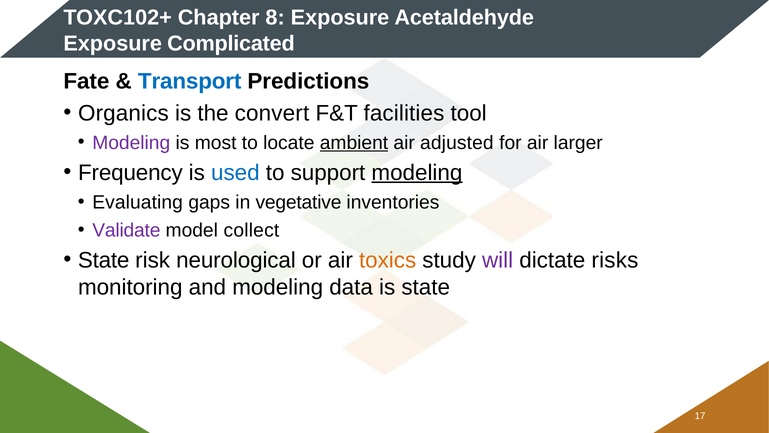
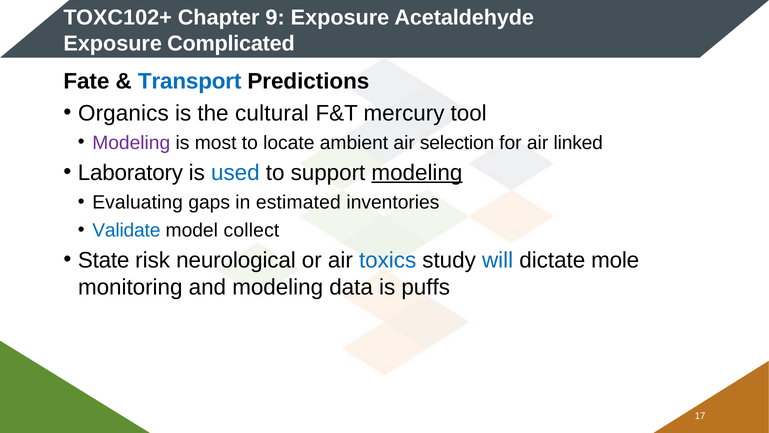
8: 8 -> 9
convert: convert -> cultural
facilities: facilities -> mercury
ambient underline: present -> none
adjusted: adjusted -> selection
larger: larger -> linked
Frequency: Frequency -> Laboratory
vegetative: vegetative -> estimated
Validate colour: purple -> blue
toxics colour: orange -> blue
will colour: purple -> blue
risks: risks -> mole
is state: state -> puffs
